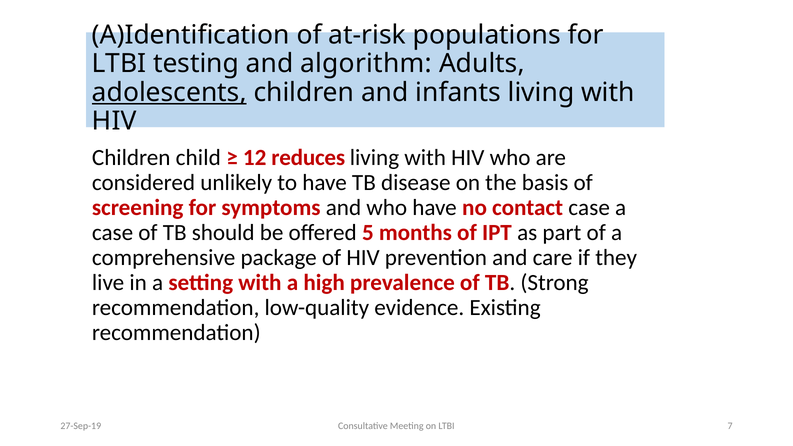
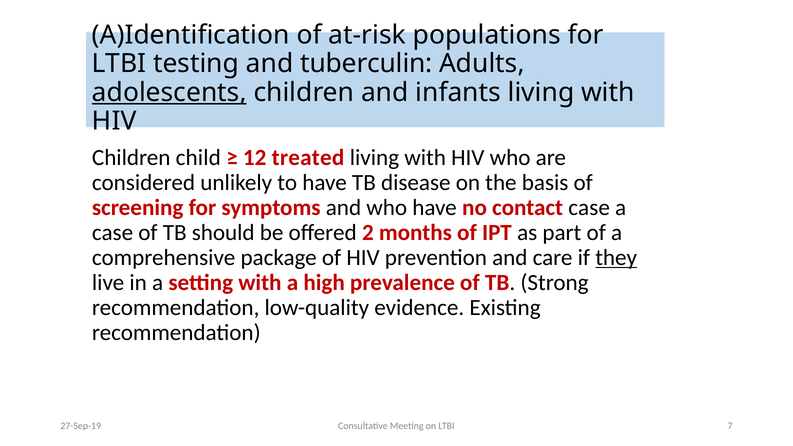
algorithm: algorithm -> tuberculin
reduces: reduces -> treated
5: 5 -> 2
they underline: none -> present
